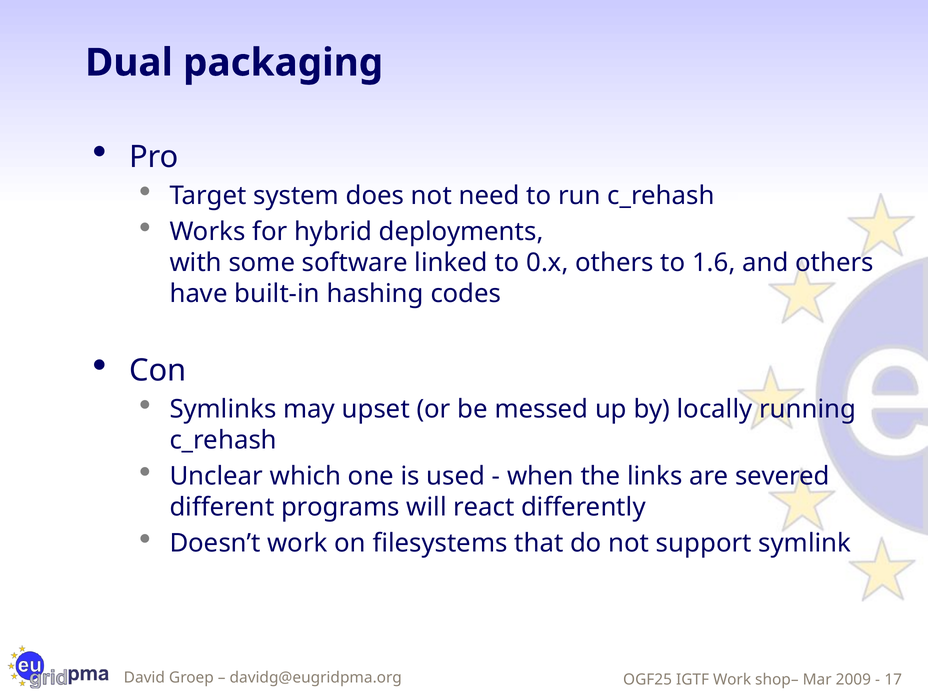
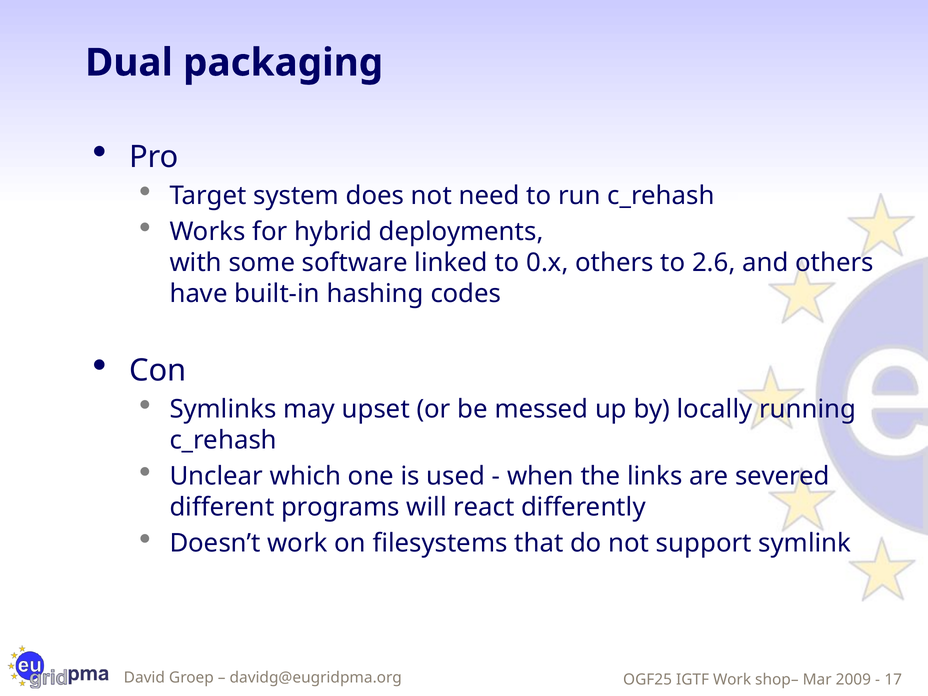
1.6: 1.6 -> 2.6
